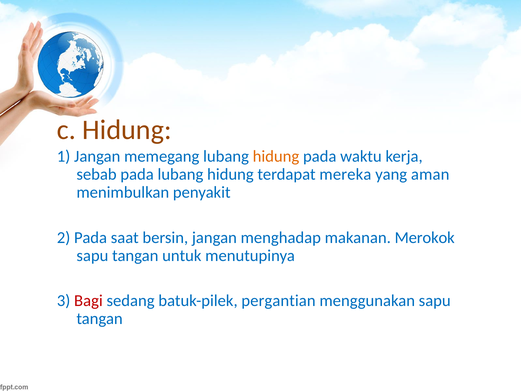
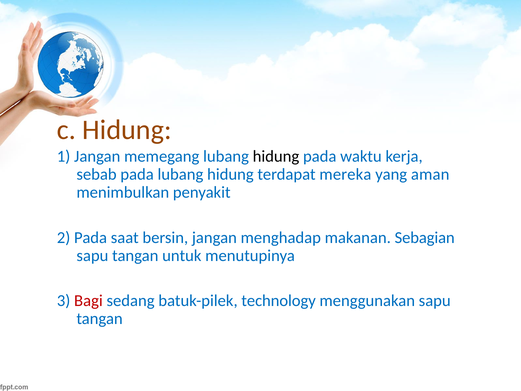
hidung at (276, 156) colour: orange -> black
Merokok: Merokok -> Sebagian
pergantian: pergantian -> technology
